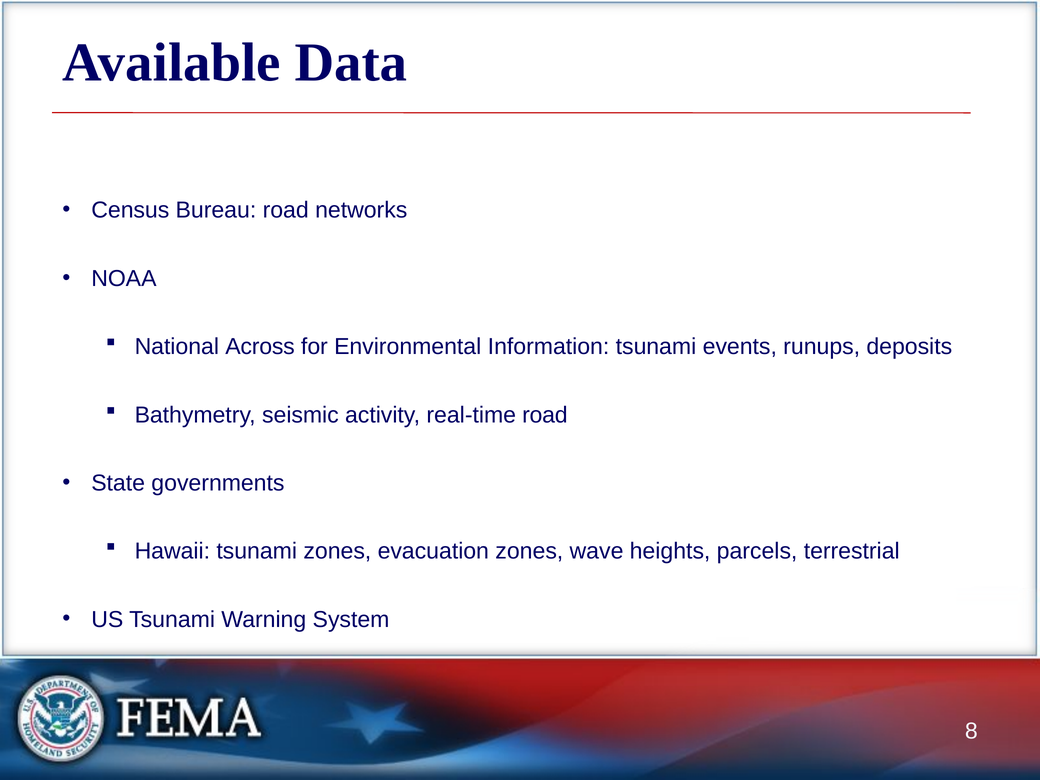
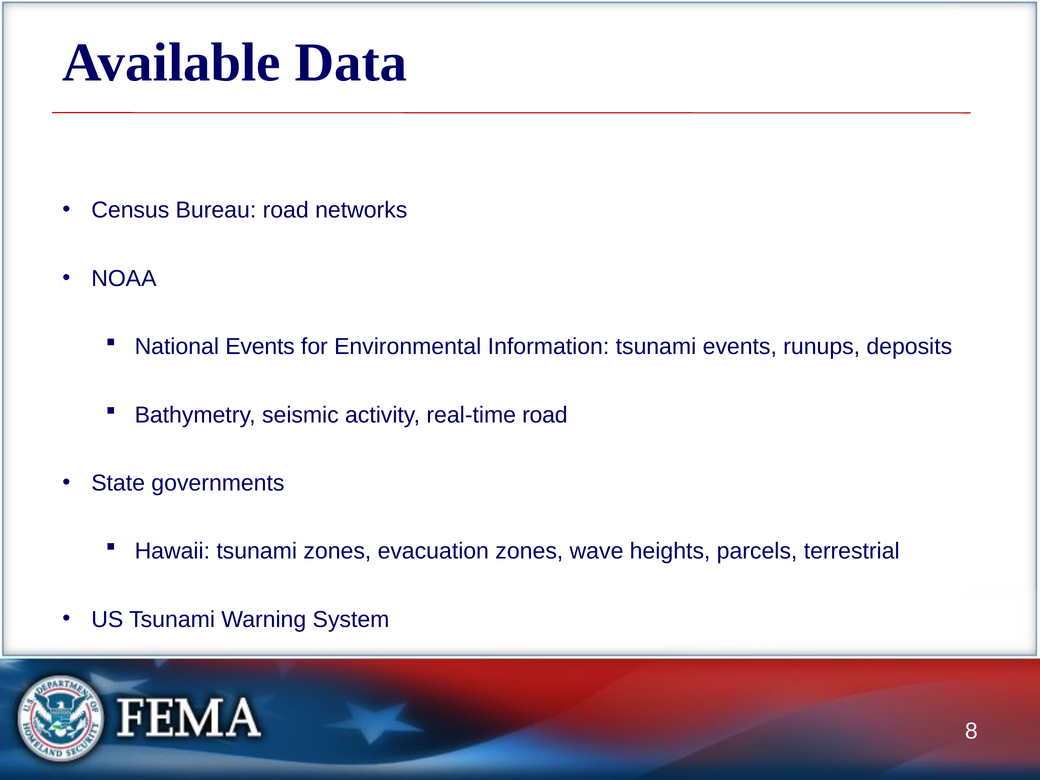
National Across: Across -> Events
